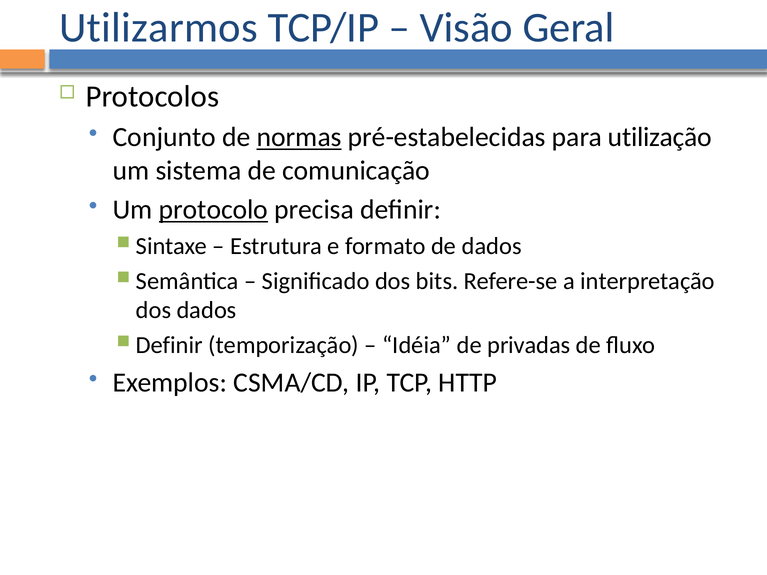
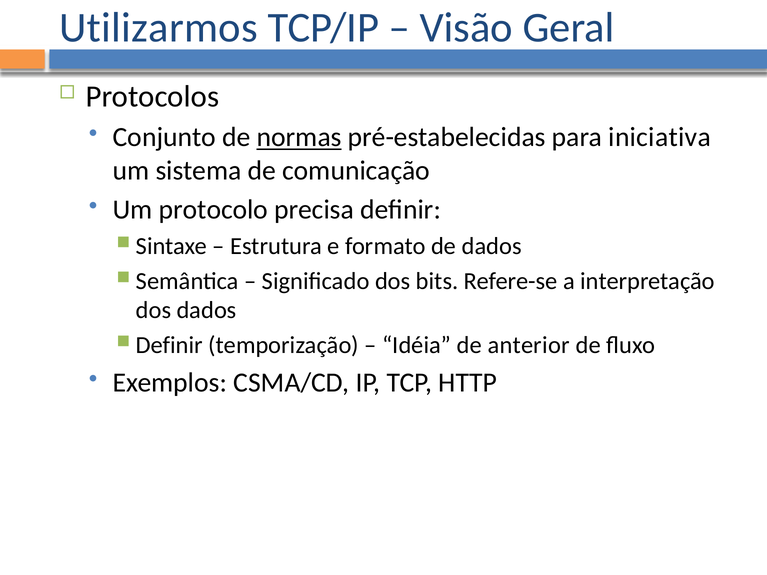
utilização: utilização -> iniciativa
protocolo underline: present -> none
privadas: privadas -> anterior
